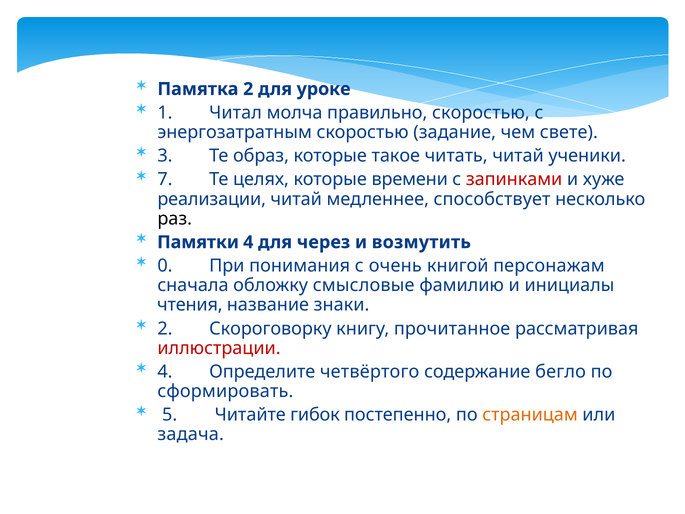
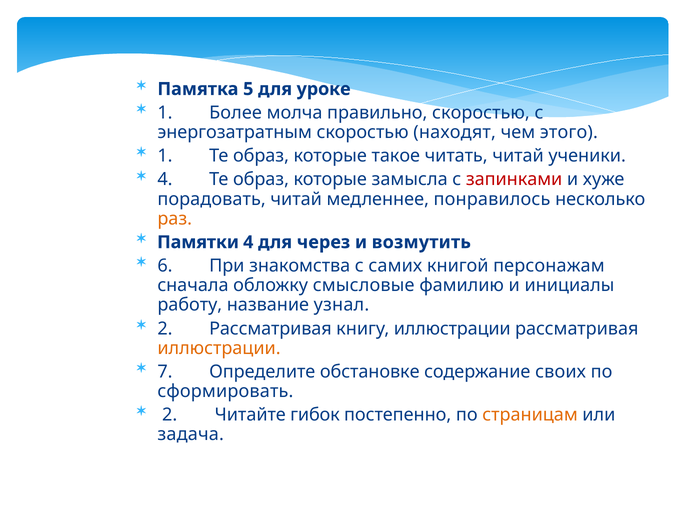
Памятка 2: 2 -> 5
Читал: Читал -> Более
задание: задание -> находят
свете: свете -> этого
3 at (165, 156): 3 -> 1
7 at (165, 179): 7 -> 4
целях at (261, 179): целях -> образ
времени: времени -> замысла
реализации: реализации -> порадовать
способствует: способствует -> понравилось
раз colour: black -> orange
0: 0 -> 6
понимания: понимания -> знакомства
очень: очень -> самих
чтения: чтения -> работу
знаки: знаки -> узнал
2 Скороговорку: Скороговорку -> Рассматривая
книгу прочитанное: прочитанное -> иллюстрации
иллюстрации at (219, 348) colour: red -> orange
4 at (165, 372): 4 -> 7
четвёртого: четвёртого -> обстановке
бегло: бегло -> своих
5 at (170, 415): 5 -> 2
